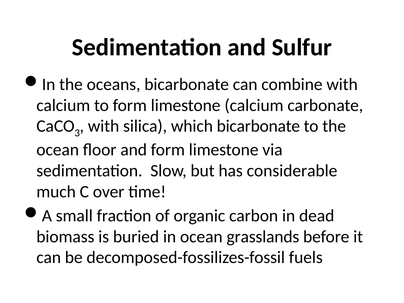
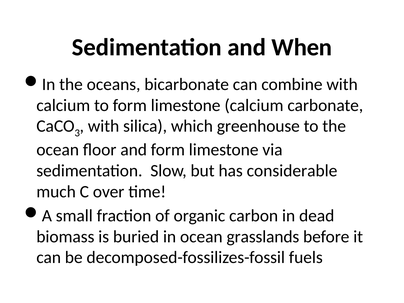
Sulfur: Sulfur -> When
which bicarbonate: bicarbonate -> greenhouse
